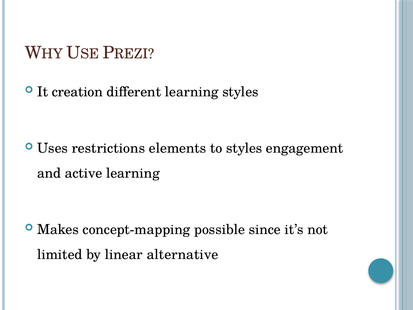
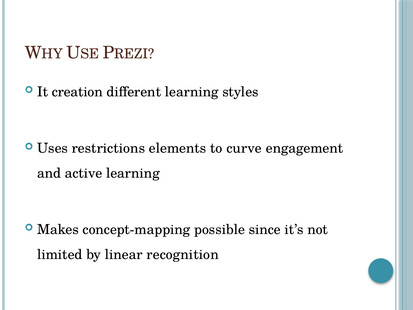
to styles: styles -> curve
alternative: alternative -> recognition
